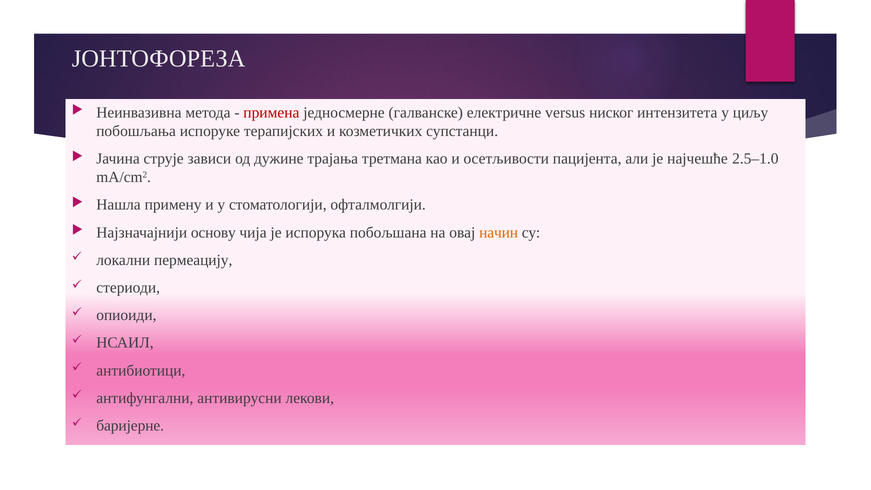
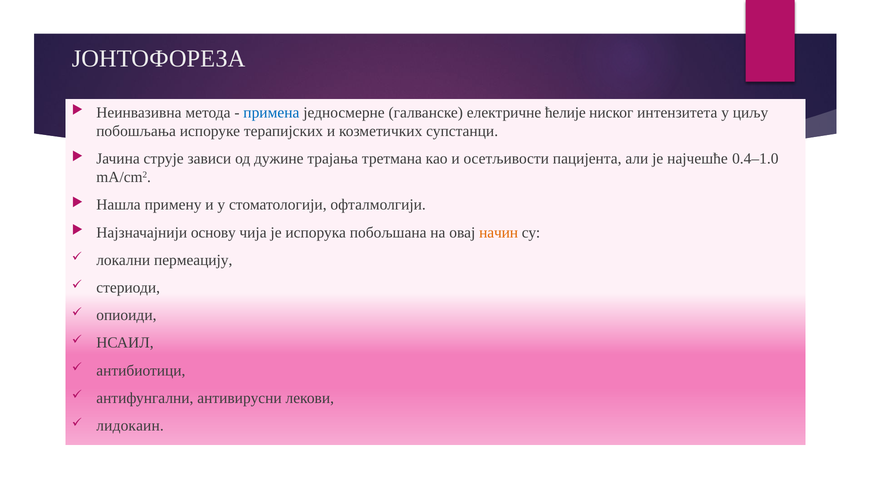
примена colour: red -> blue
versus: versus -> ћелије
2.5–1.0: 2.5–1.0 -> 0.4–1.0
баријерне: баријерне -> лидокаин
